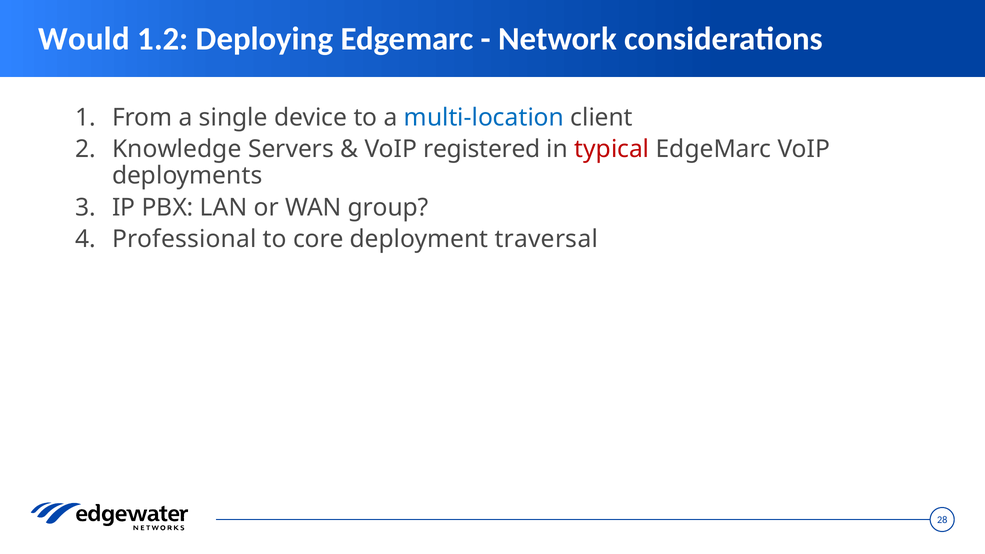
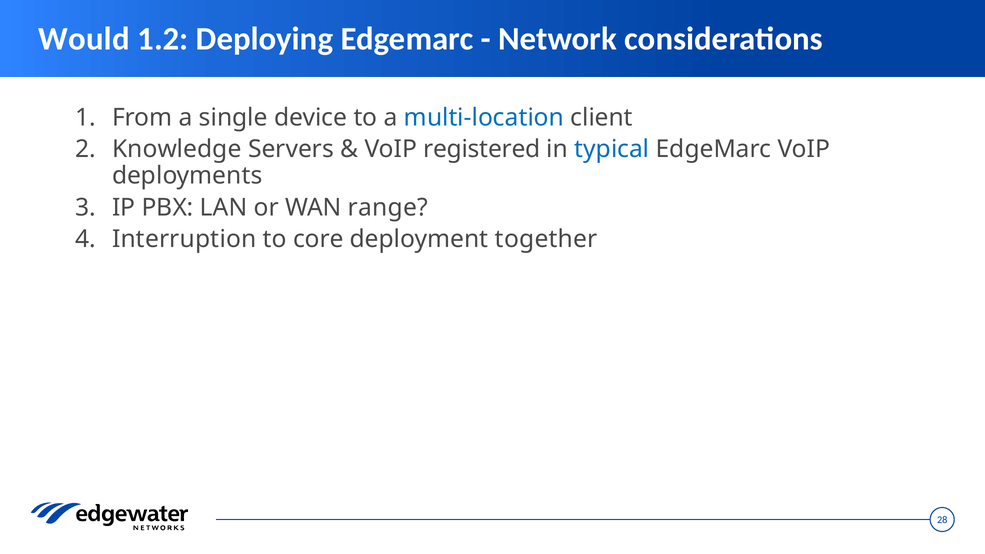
typical colour: red -> blue
group: group -> range
Professional: Professional -> Interruption
traversal: traversal -> together
